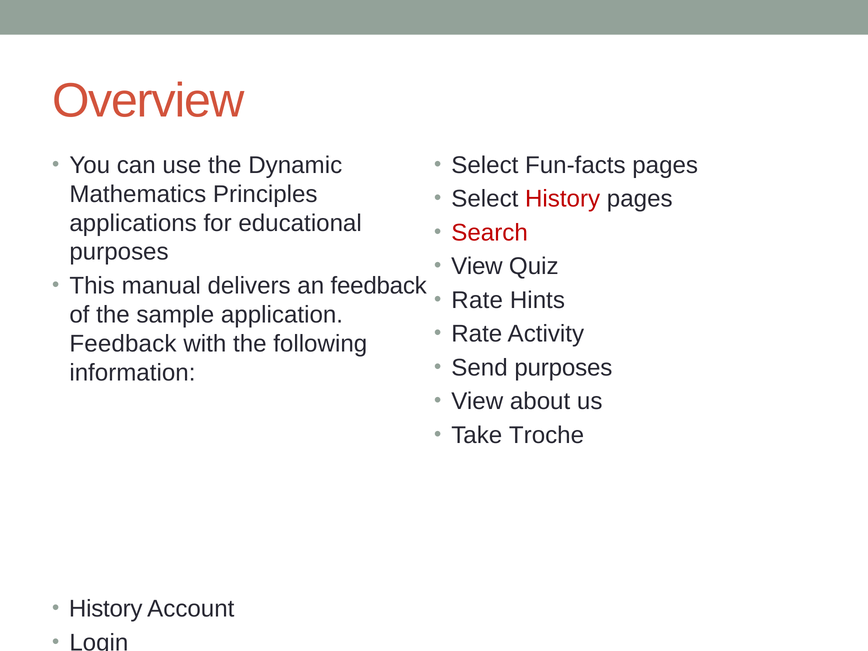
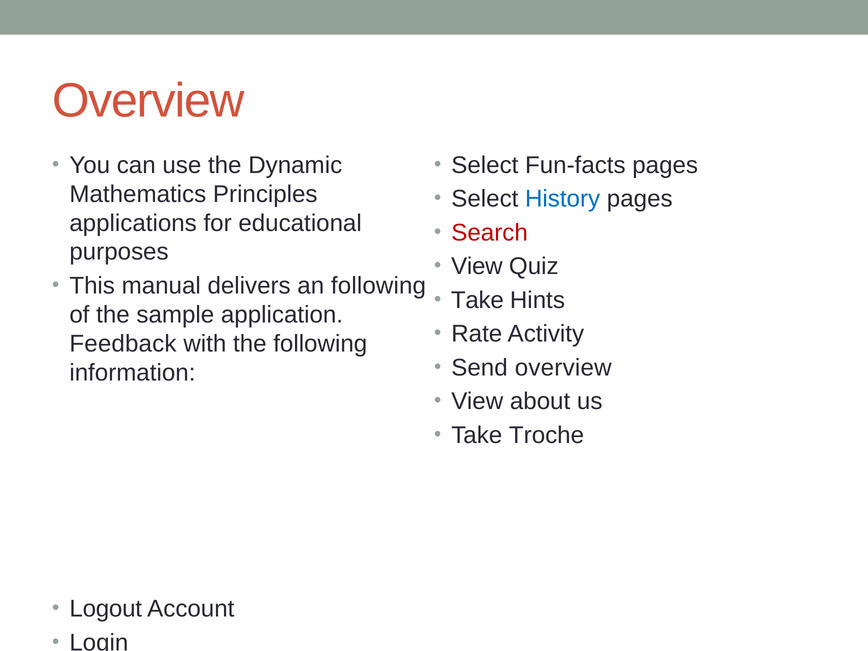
History at (563, 199) colour: red -> blue
an feedback: feedback -> following
Rate at (477, 300): Rate -> Take
Send purposes: purposes -> overview
History at (106, 609): History -> Logout
